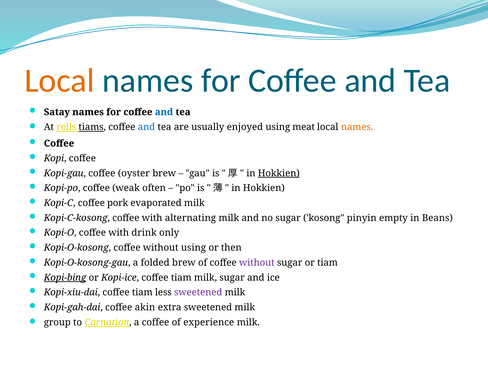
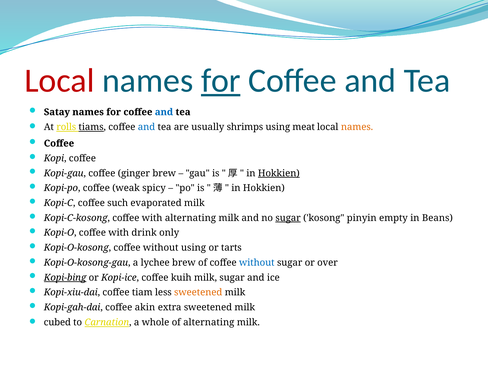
Local at (59, 81) colour: orange -> red
for at (221, 81) underline: none -> present
enjoyed: enjoyed -> shrimps
oyster: oyster -> ginger
often: often -> spicy
pork: pork -> such
sugar at (288, 218) underline: none -> present
then: then -> tarts
folded: folded -> lychee
without at (257, 263) colour: purple -> blue
or tiam: tiam -> over
Kopi-ice coffee tiam: tiam -> kuih
sweetened at (198, 292) colour: purple -> orange
group: group -> cubed
a coffee: coffee -> whole
of experience: experience -> alternating
